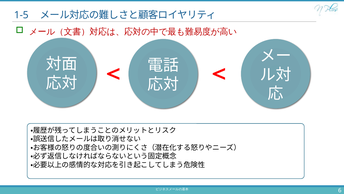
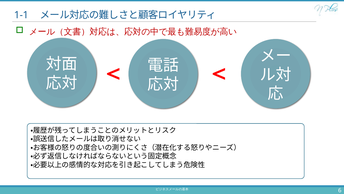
1-5: 1-5 -> 1-1
